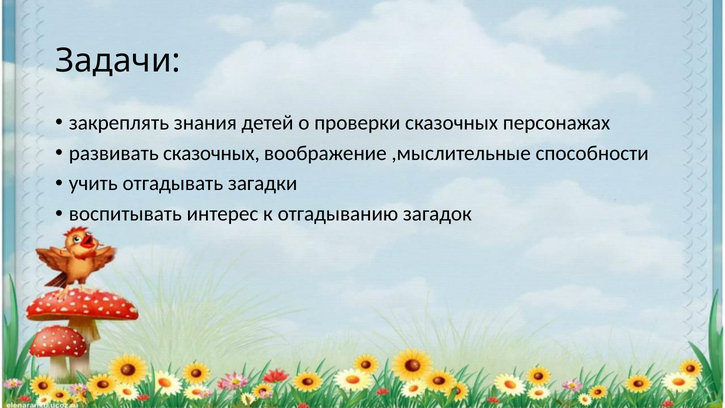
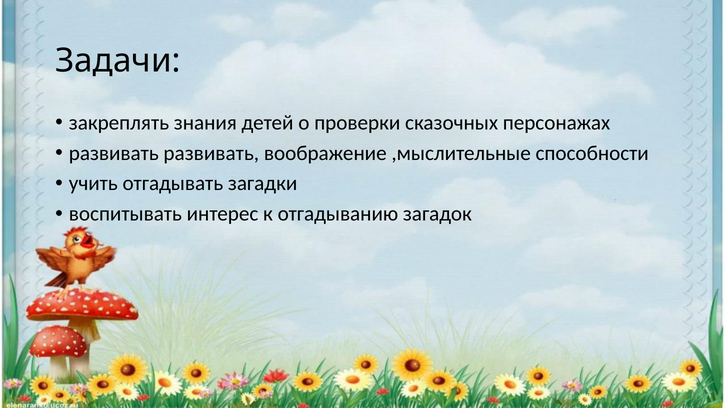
развивать сказочных: сказочных -> развивать
